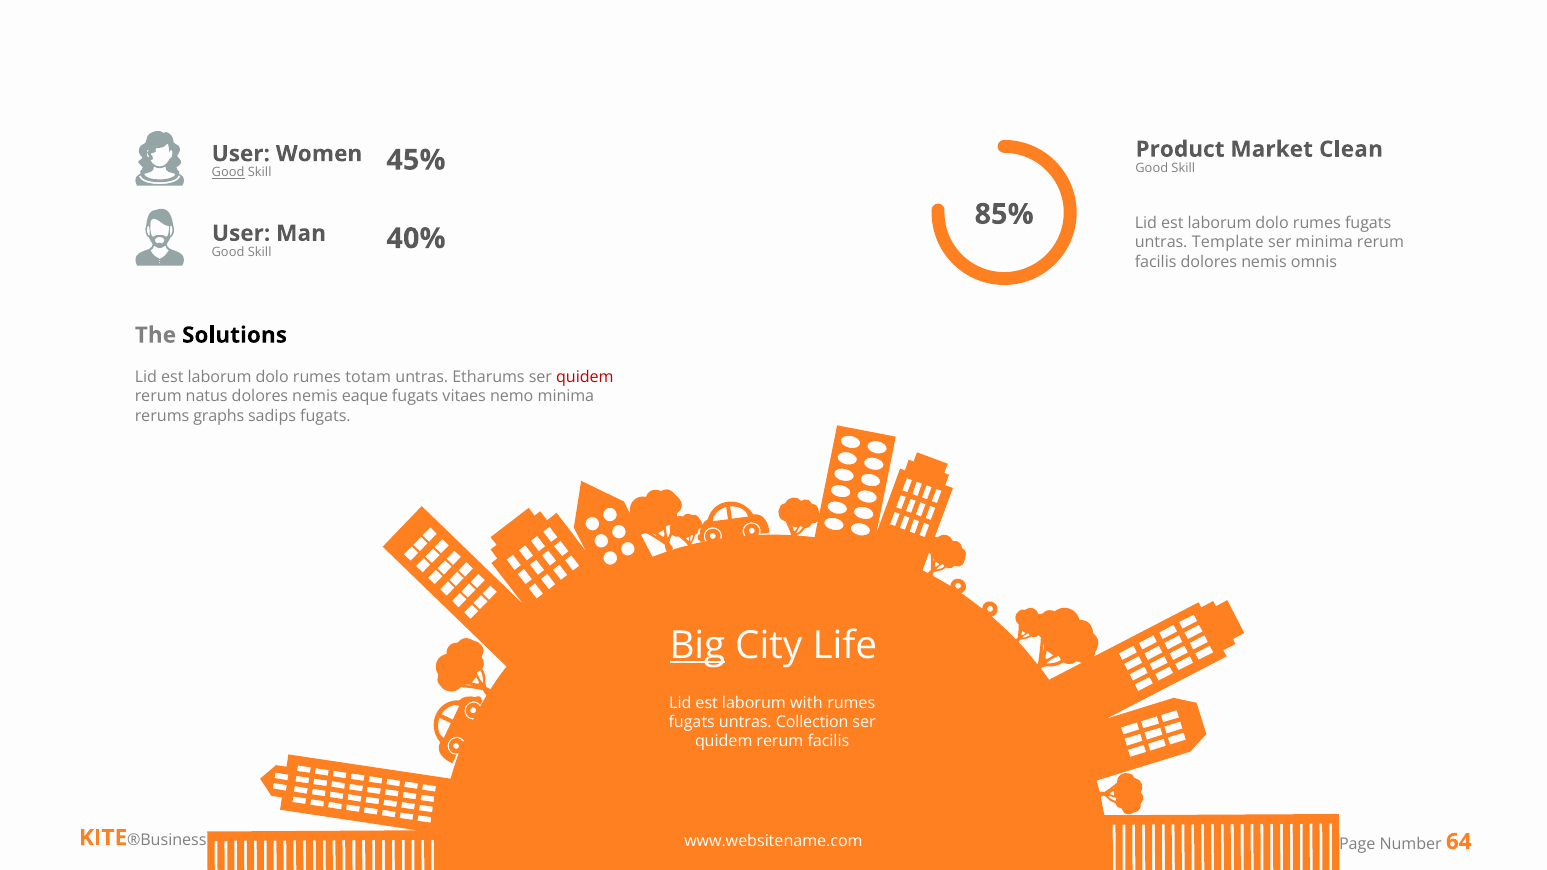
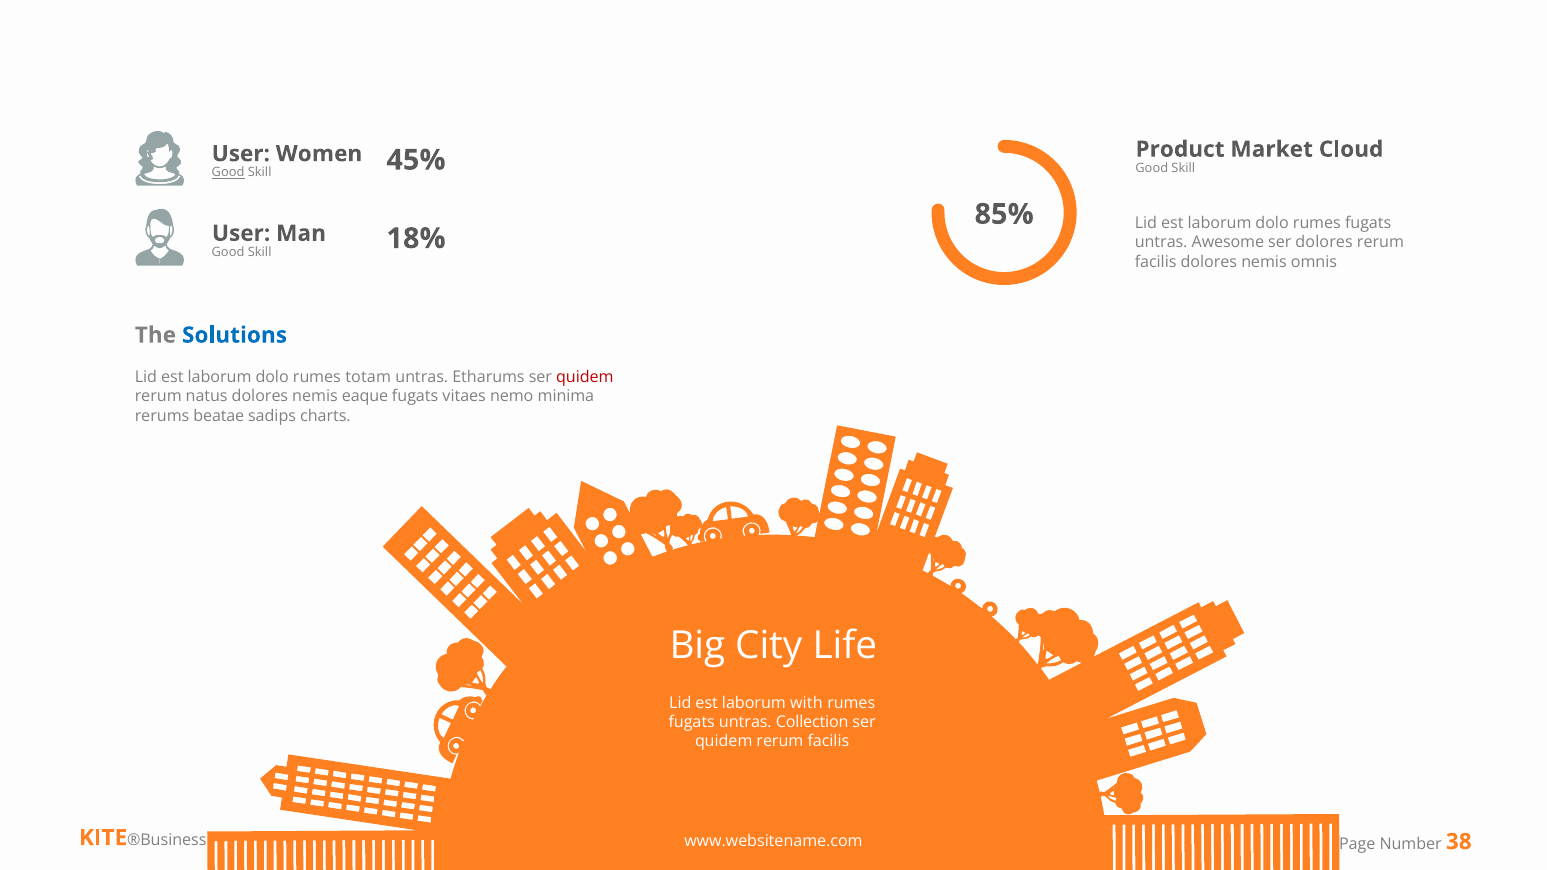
Clean: Clean -> Cloud
40%: 40% -> 18%
Template: Template -> Awesome
ser minima: minima -> dolores
Solutions colour: black -> blue
graphs: graphs -> beatae
sadips fugats: fugats -> charts
Big underline: present -> none
64: 64 -> 38
